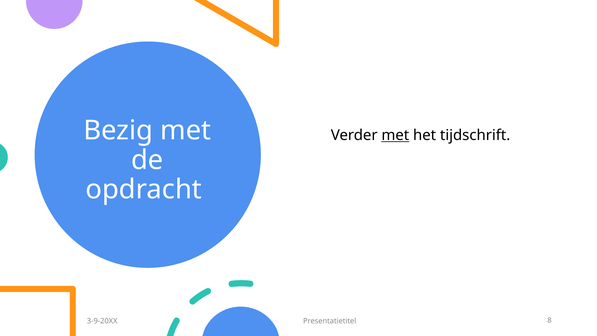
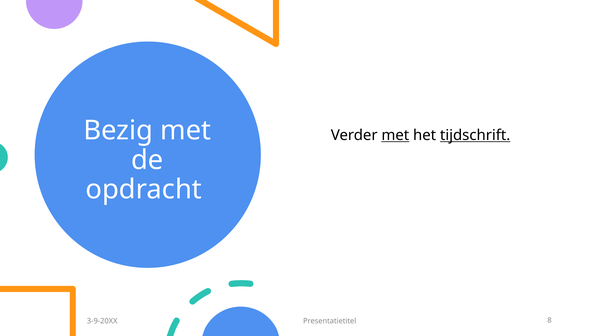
tijdschrift underline: none -> present
